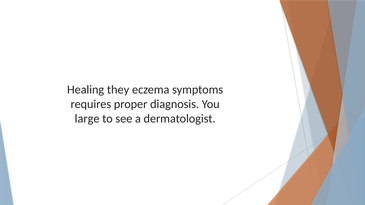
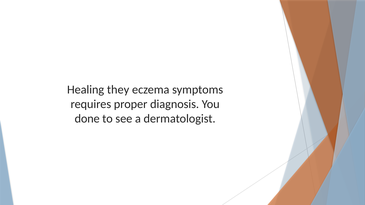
large: large -> done
